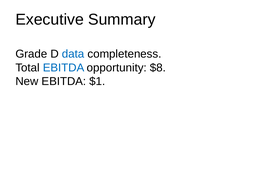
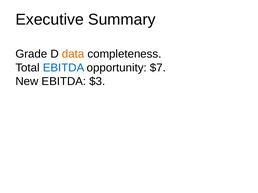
data colour: blue -> orange
$8: $8 -> $7
$1: $1 -> $3
